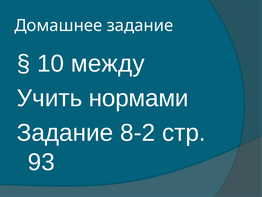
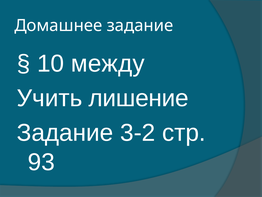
нормами: нормами -> лишение
8-2: 8-2 -> 3-2
